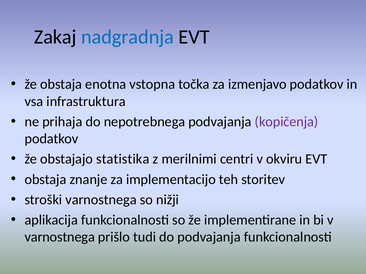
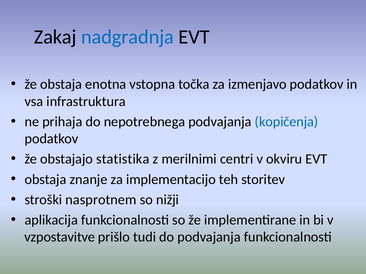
kopičenja colour: purple -> blue
stroški varnostnega: varnostnega -> nasprotnem
varnostnega at (60, 237): varnostnega -> vzpostavitve
